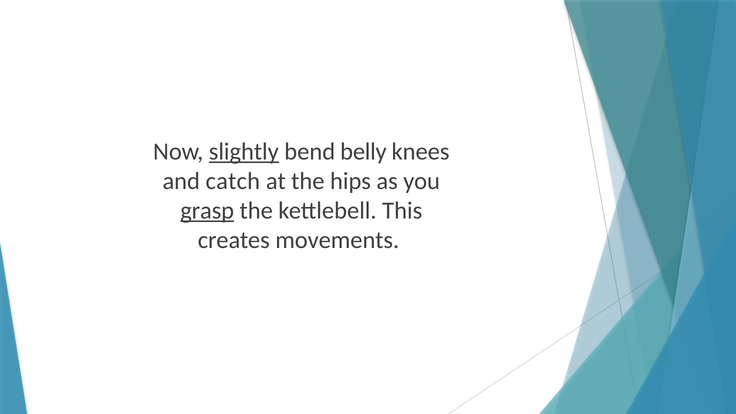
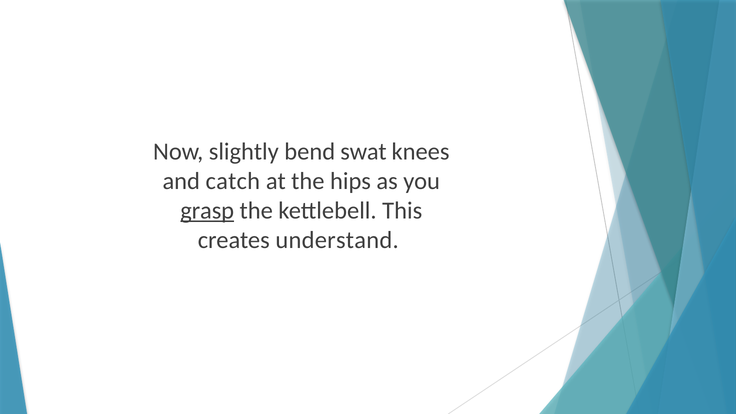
slightly underline: present -> none
belly: belly -> swat
movements: movements -> understand
